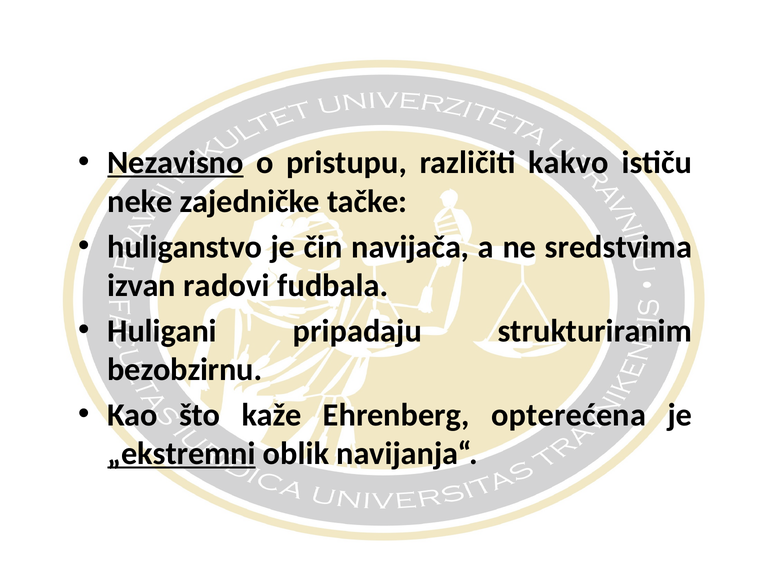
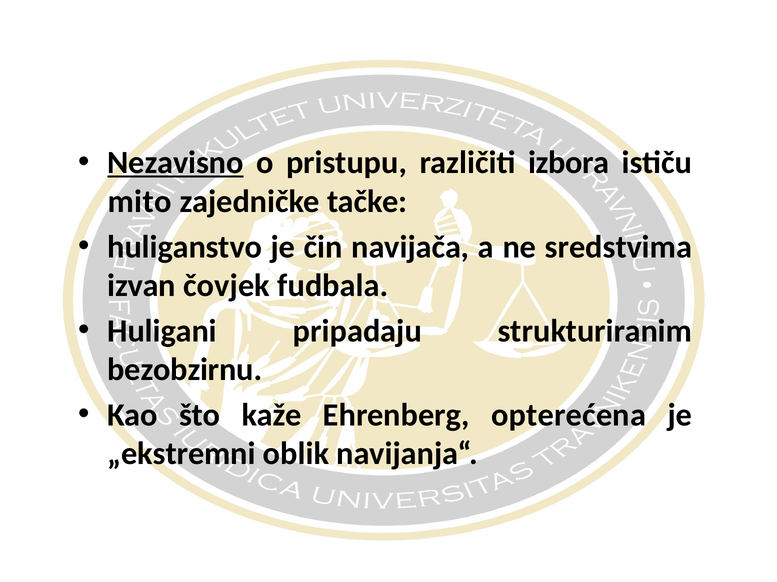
kakvo: kakvo -> izbora
neke: neke -> mito
radovi: radovi -> čovjek
„ekstremni underline: present -> none
